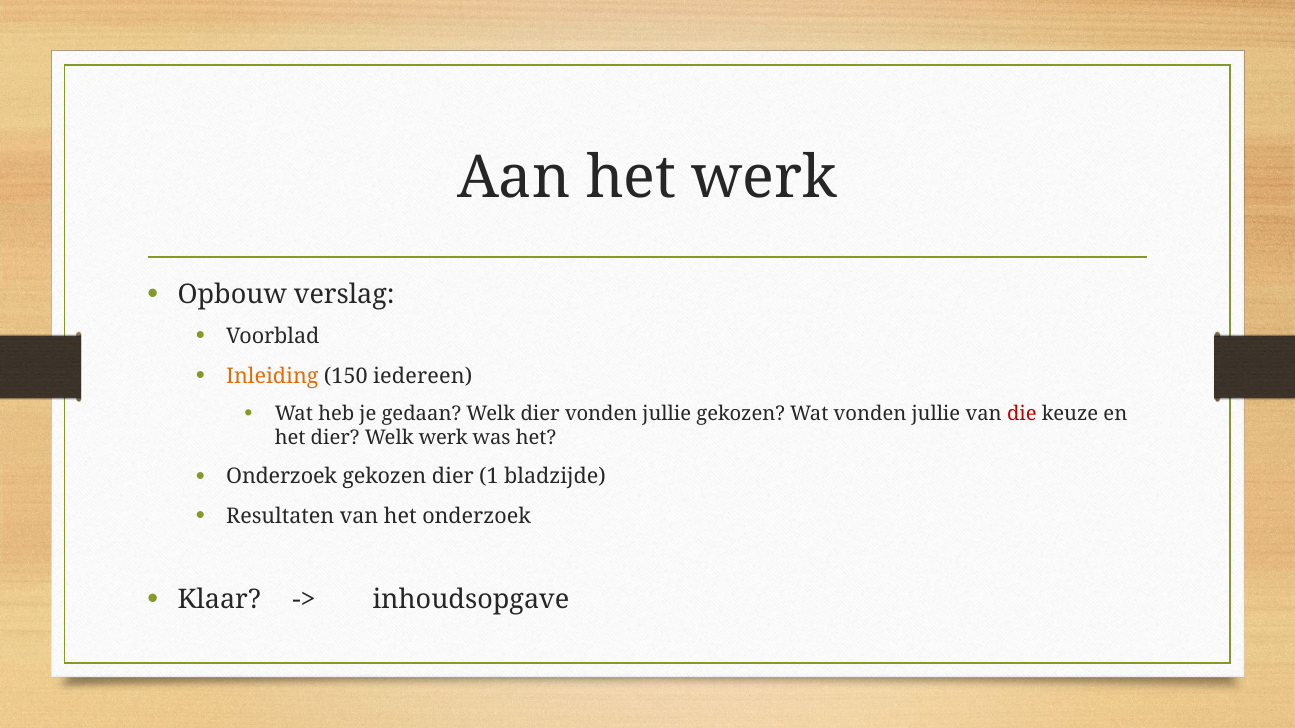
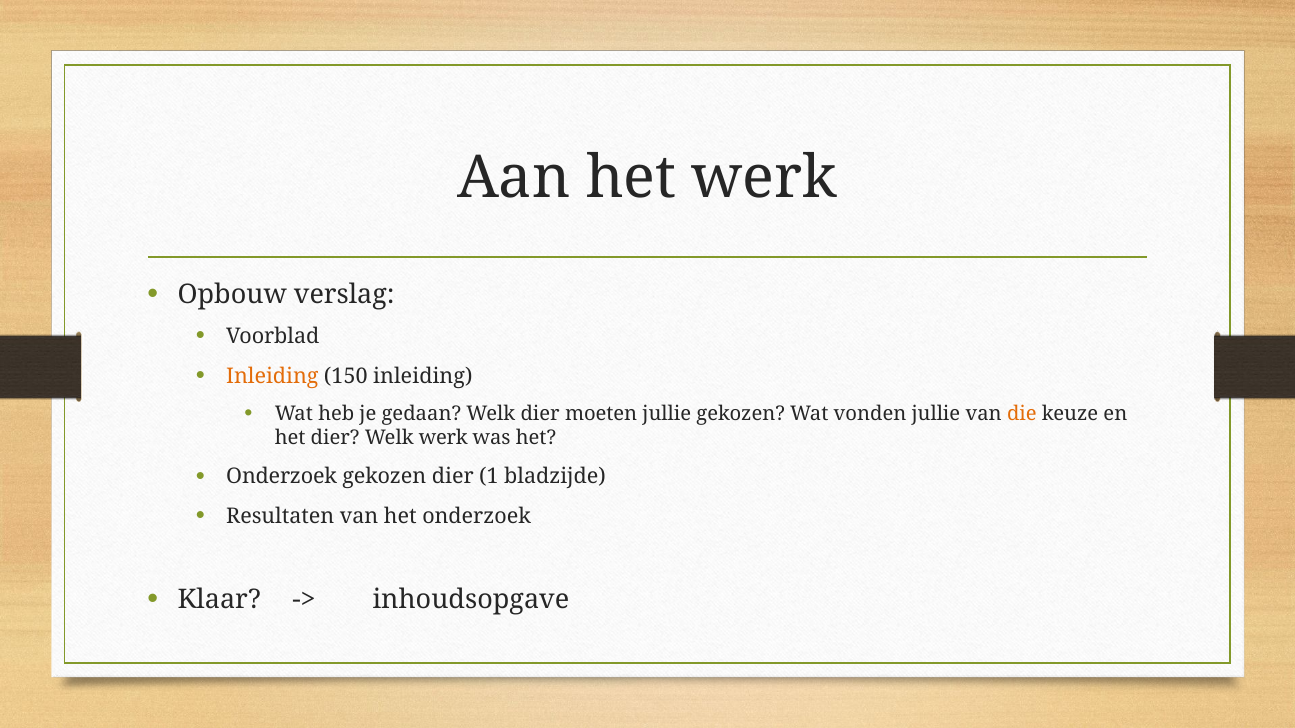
150 iedereen: iedereen -> inleiding
dier vonden: vonden -> moeten
die colour: red -> orange
